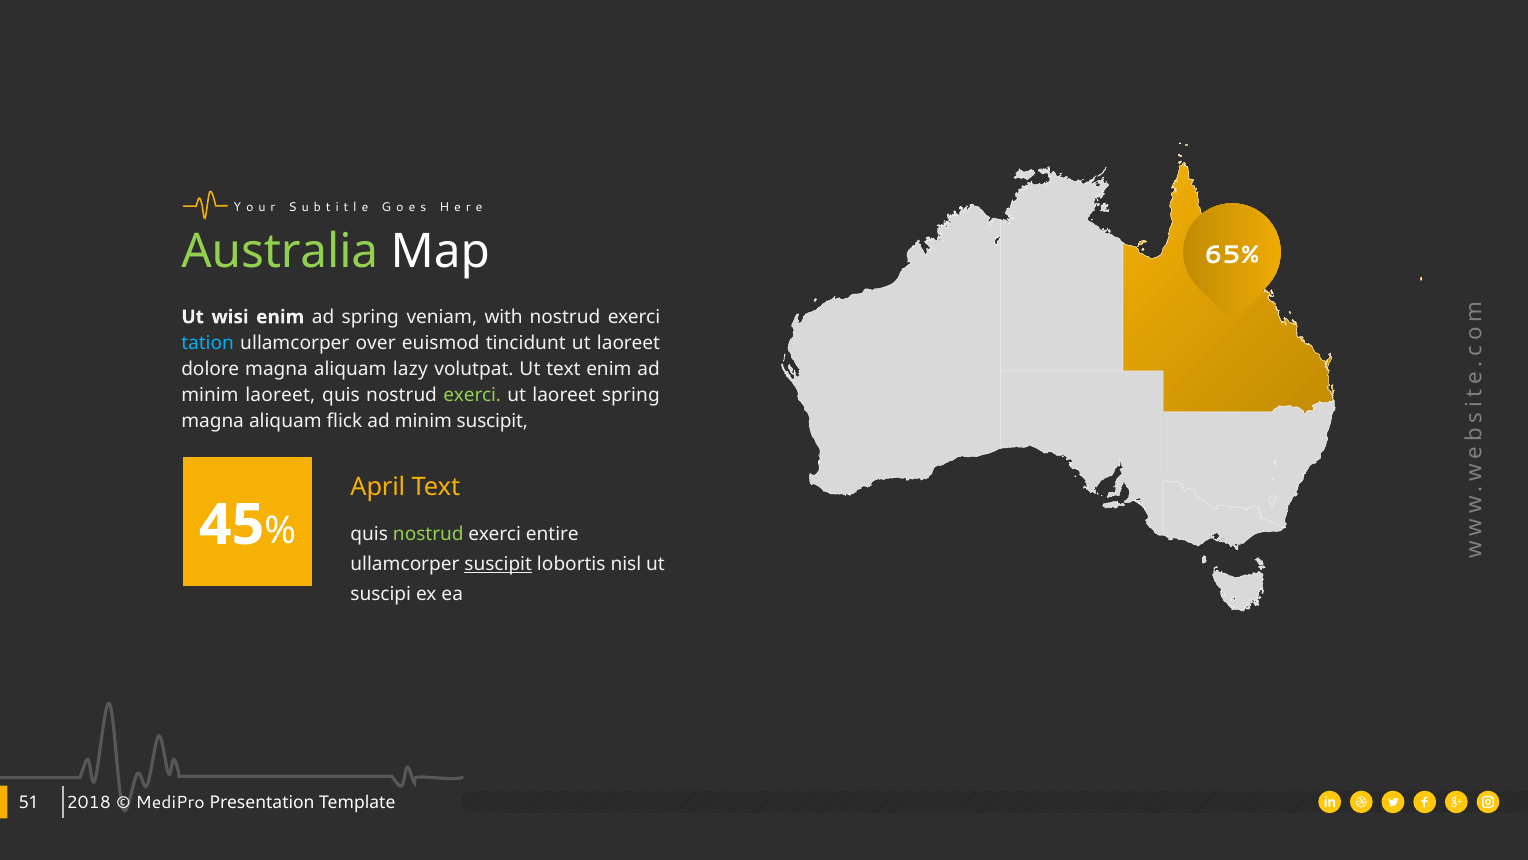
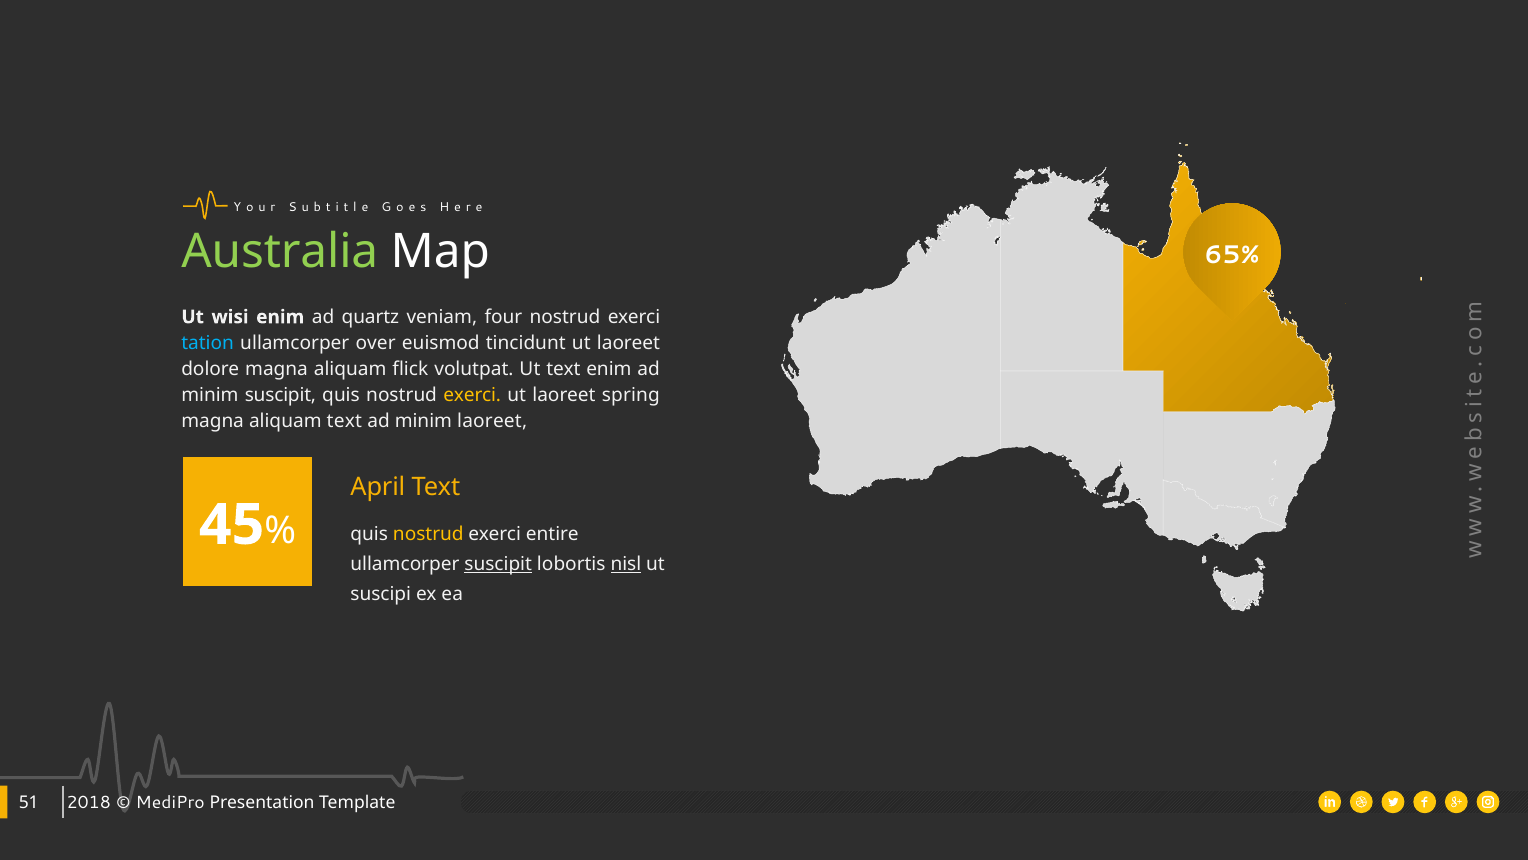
ad spring: spring -> quartz
with: with -> four
lazy: lazy -> flick
minim laoreet: laoreet -> suscipit
exerci at (472, 395) colour: light green -> yellow
aliquam flick: flick -> text
minim suscipit: suscipit -> laoreet
nostrud at (428, 534) colour: light green -> yellow
nisl underline: none -> present
